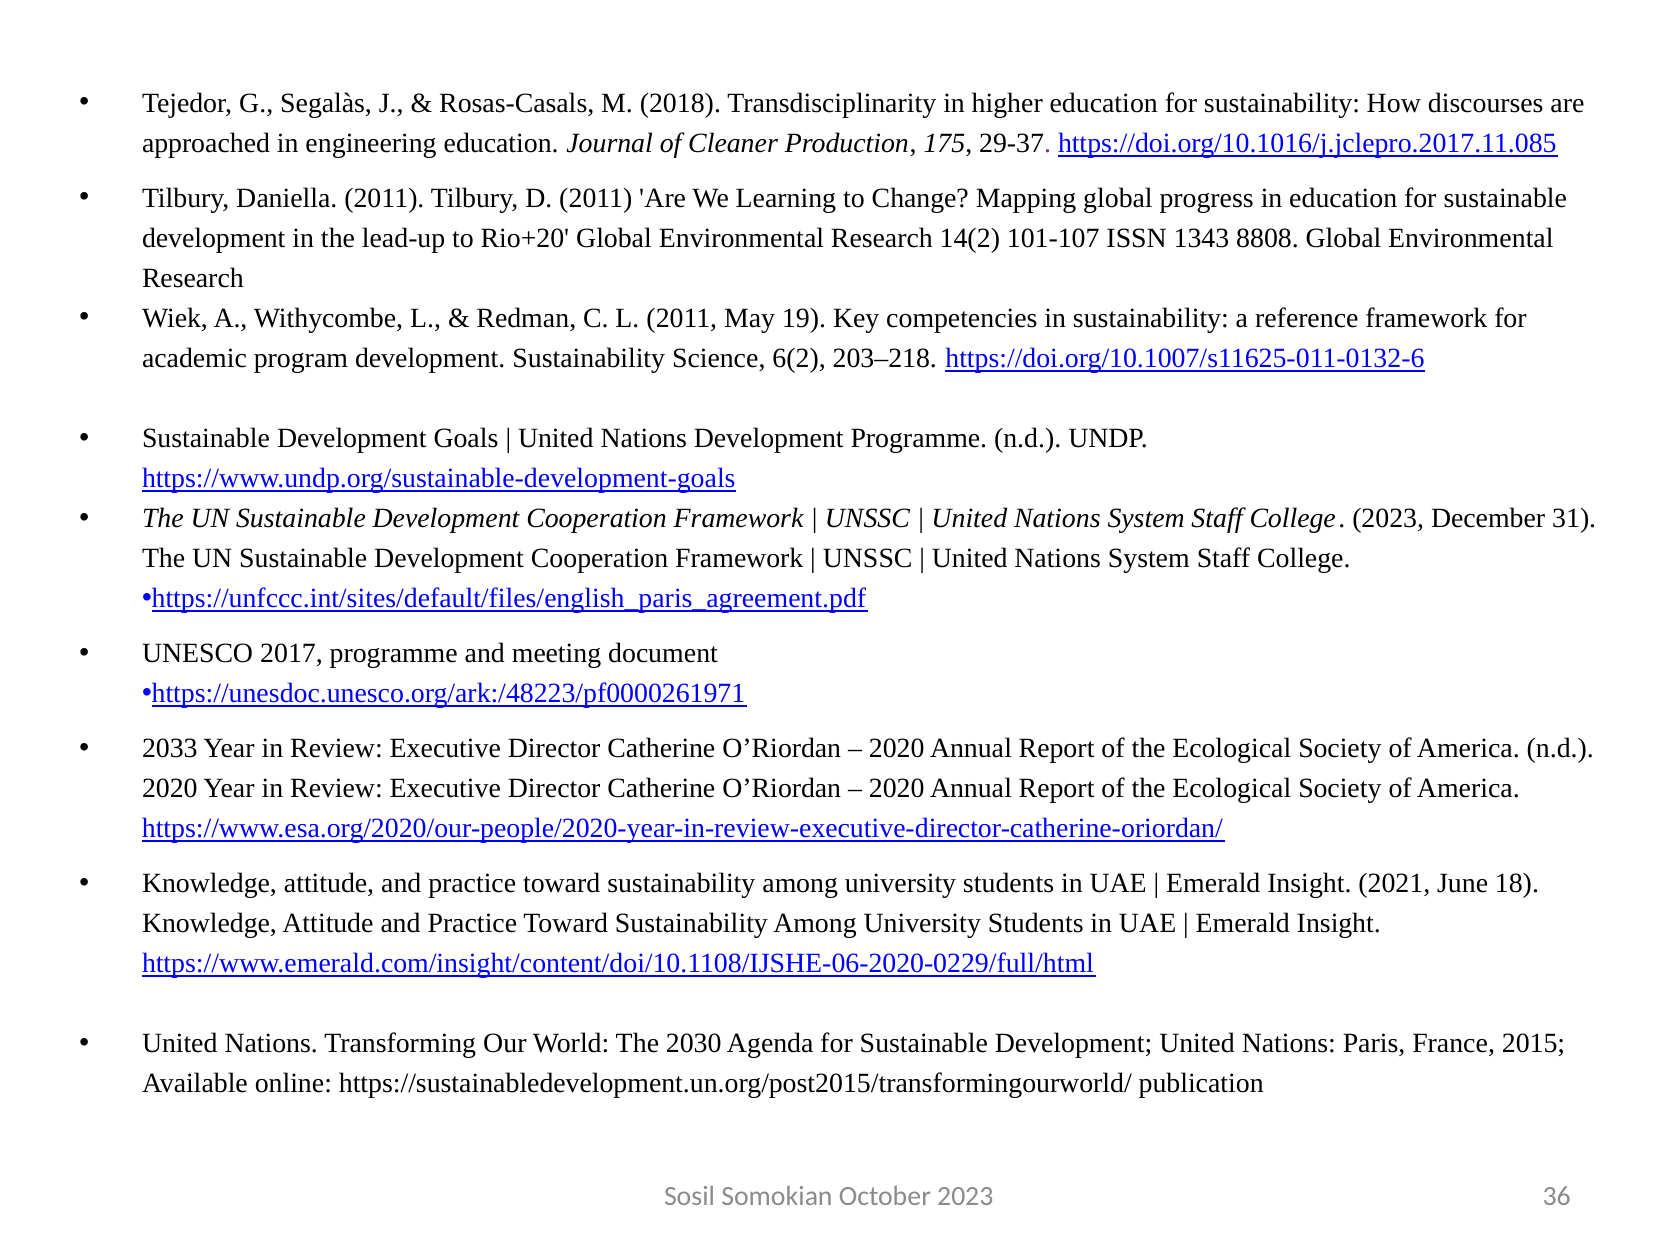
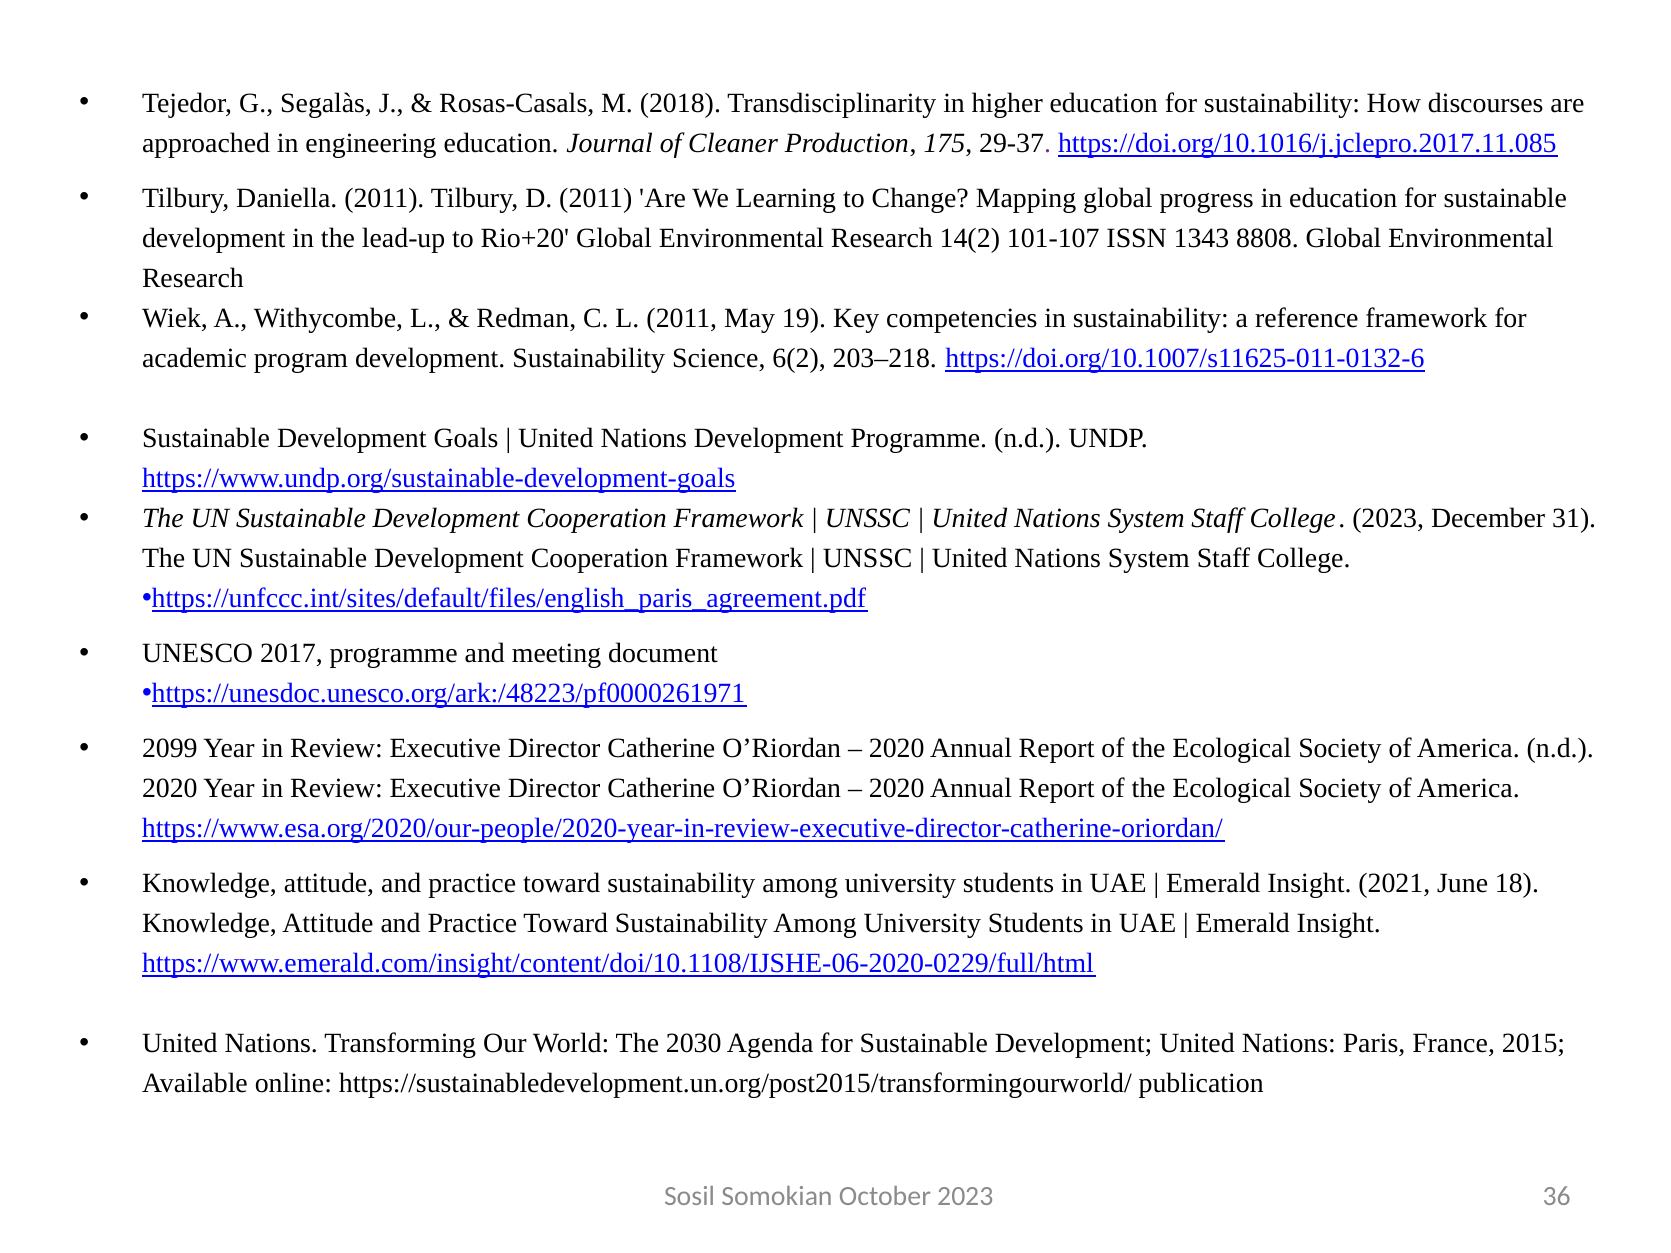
2033: 2033 -> 2099
